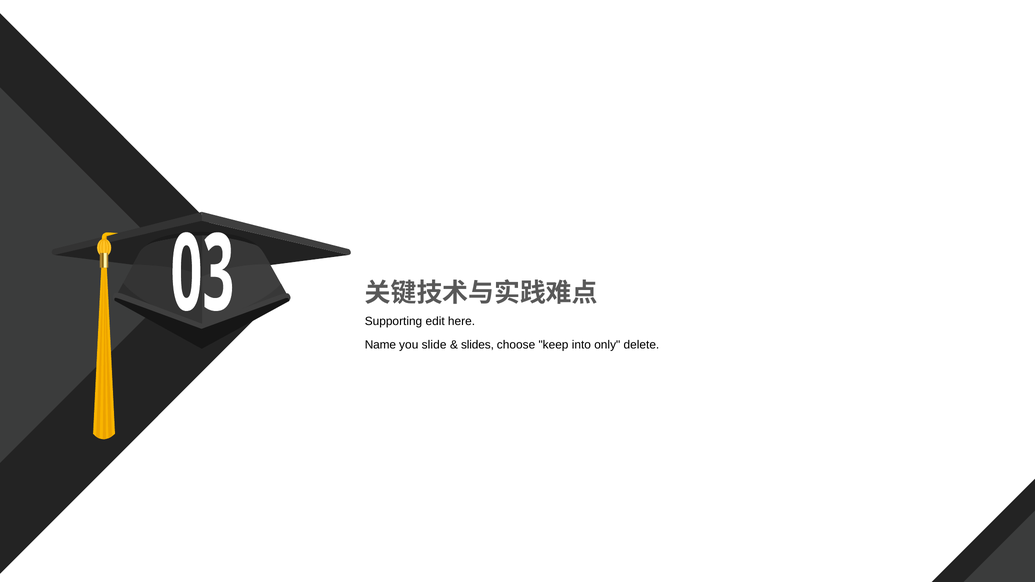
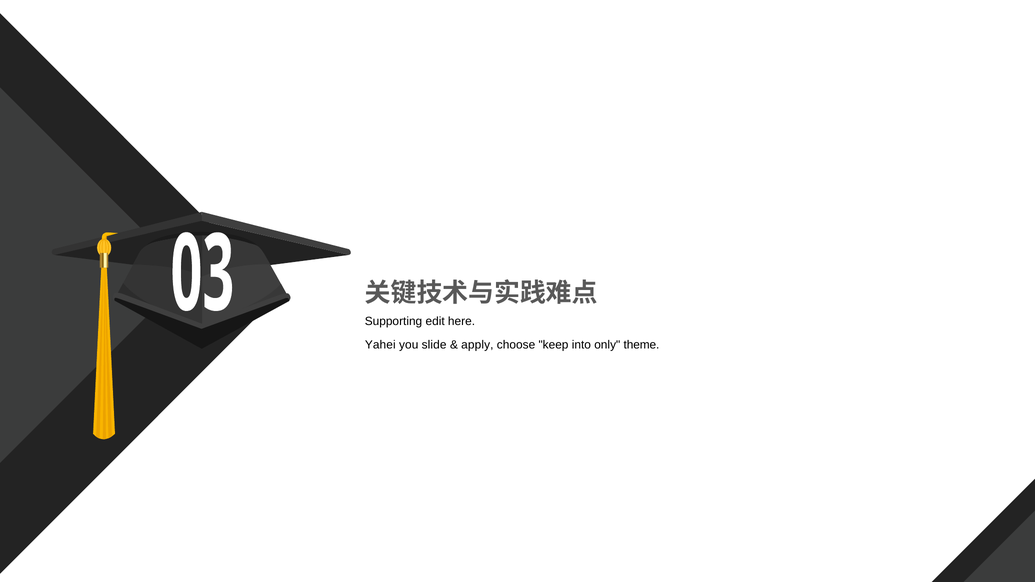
Name: Name -> Yahei
slides: slides -> apply
delete: delete -> theme
